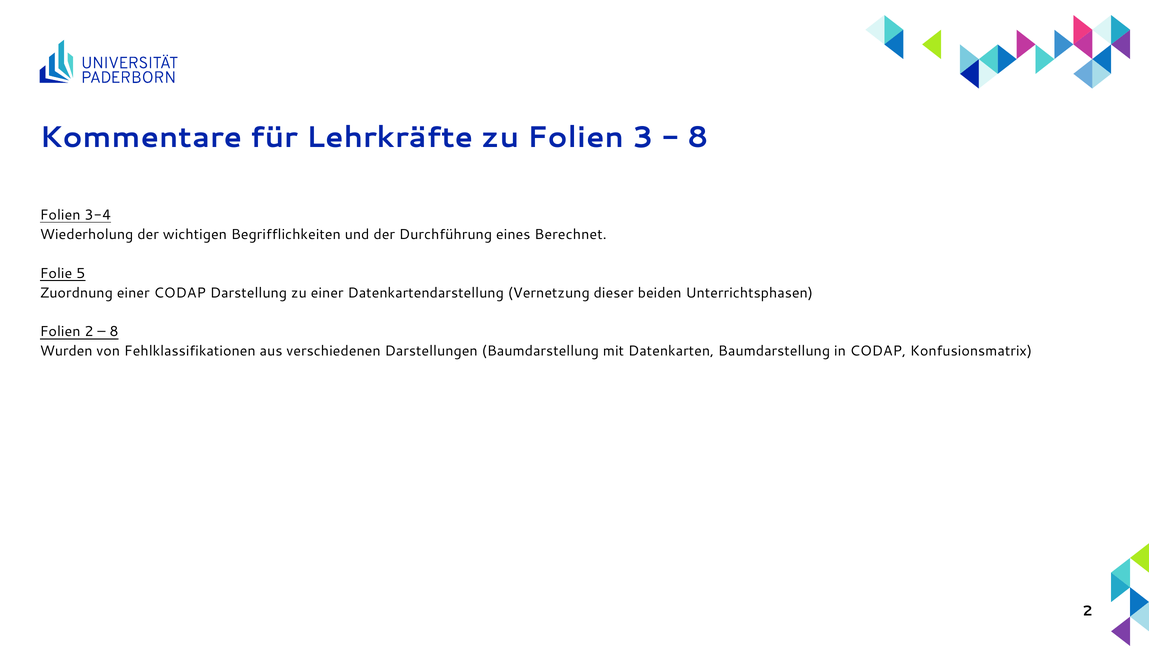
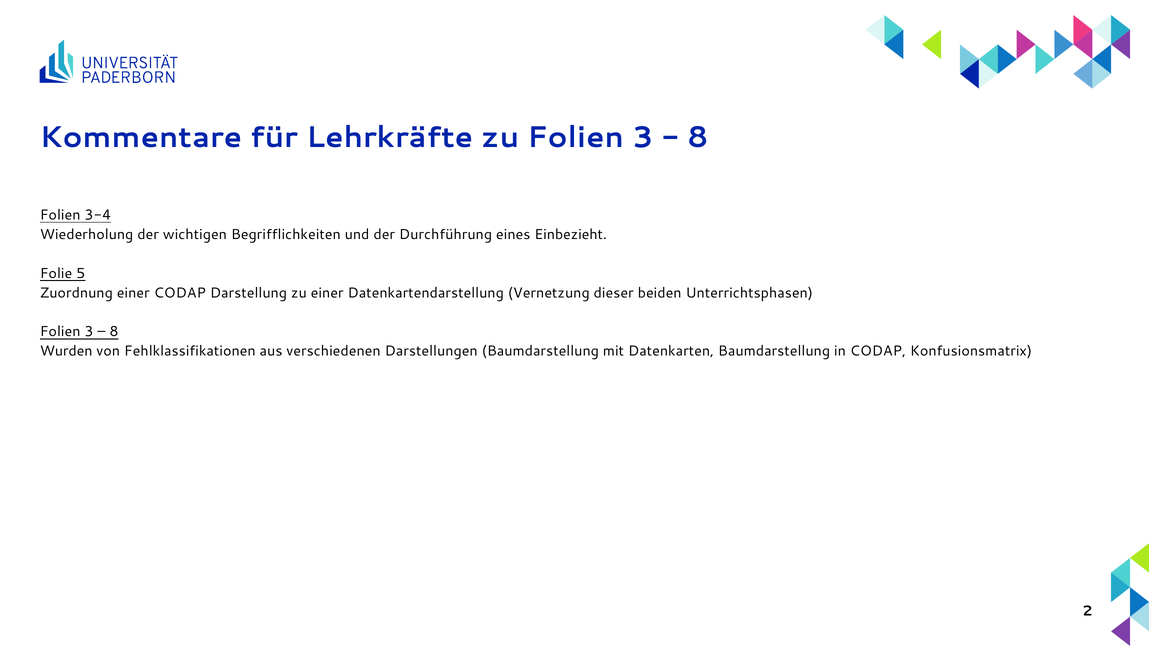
Berechnet: Berechnet -> Einbezieht
2 at (89, 332): 2 -> 3
